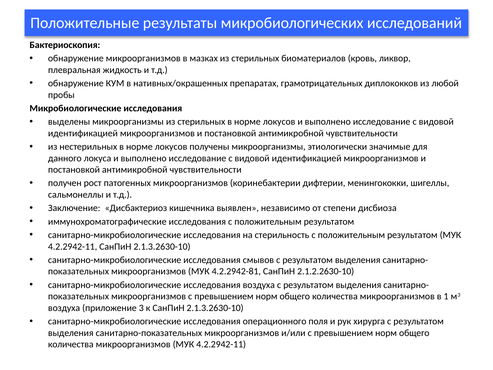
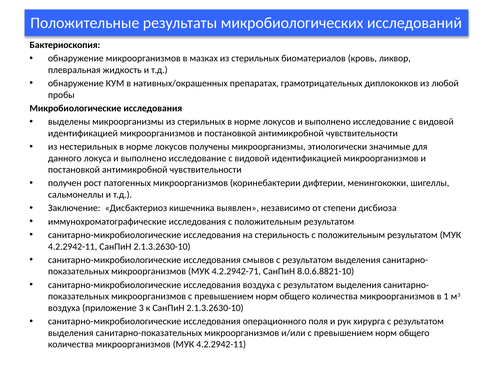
4.2.2942-81: 4.2.2942-81 -> 4.2.2942-71
2.1.2.2630-10: 2.1.2.2630-10 -> 8.0.6.8821-10
